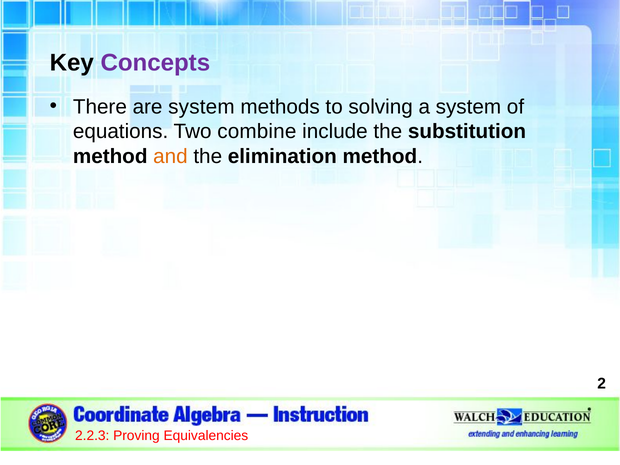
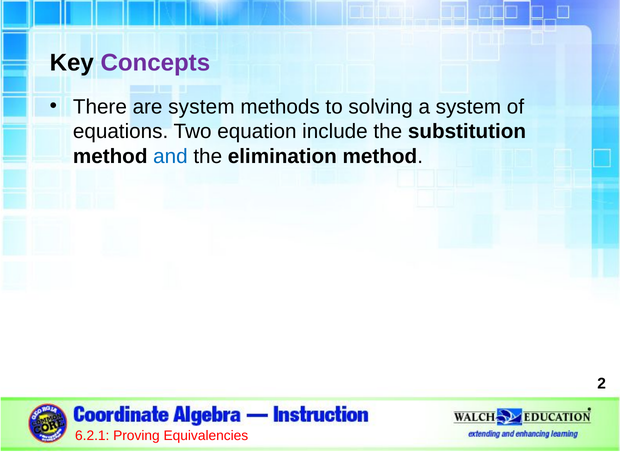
combine: combine -> equation
and colour: orange -> blue
2.2.3: 2.2.3 -> 6.2.1
